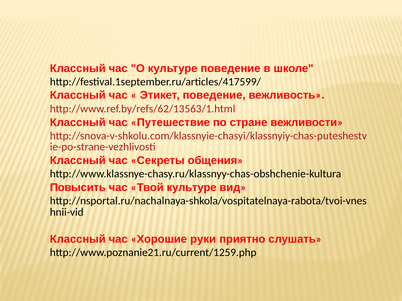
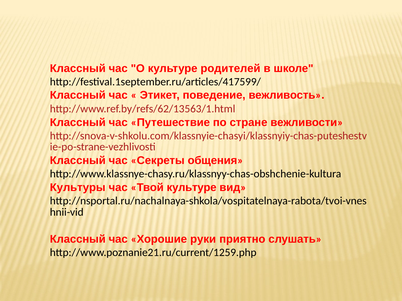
культуре поведение: поведение -> родителей
Повысить: Повысить -> Культуры
